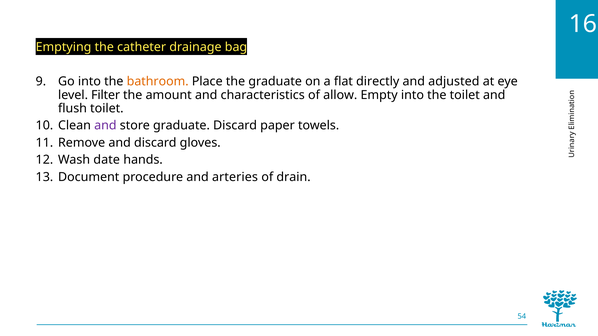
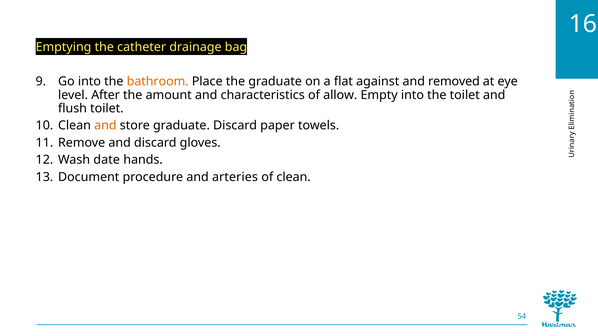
directly: directly -> against
adjusted: adjusted -> removed
Filter: Filter -> After
and at (105, 126) colour: purple -> orange
of drain: drain -> clean
